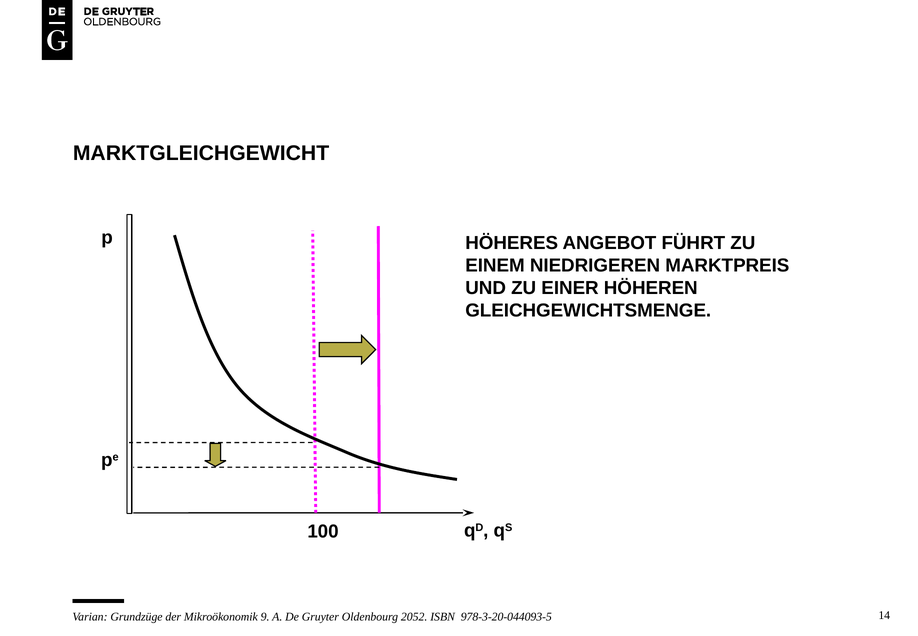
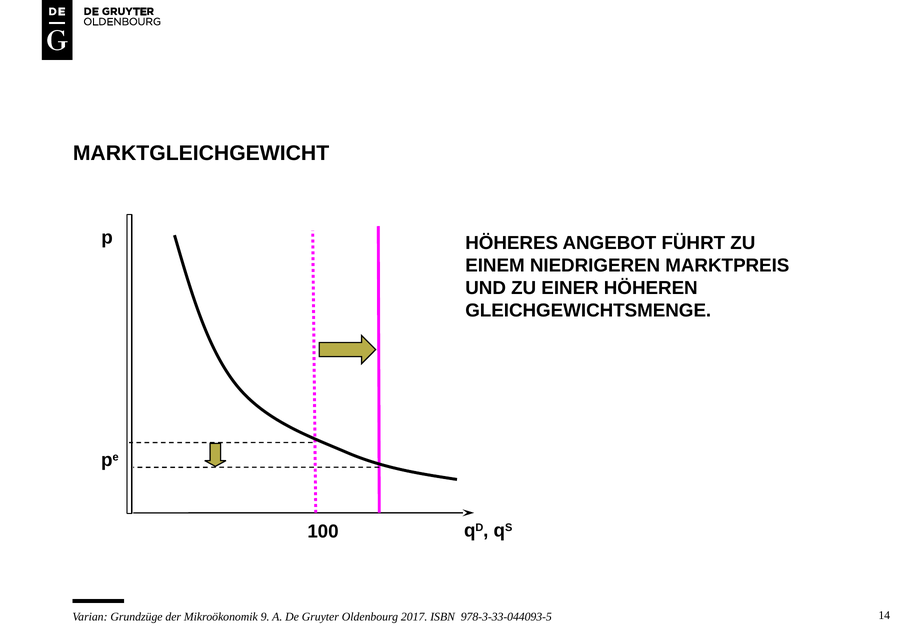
2052: 2052 -> 2017
978-3-20-044093-5: 978-3-20-044093-5 -> 978-3-33-044093-5
